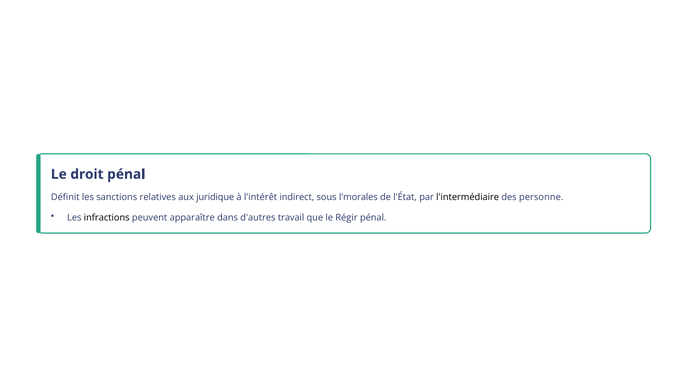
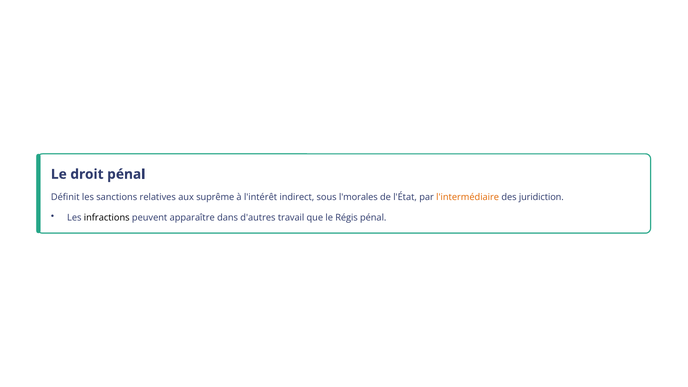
juridique: juridique -> suprême
l'intermédiaire colour: black -> orange
personne: personne -> juridiction
Régir: Régir -> Régis
